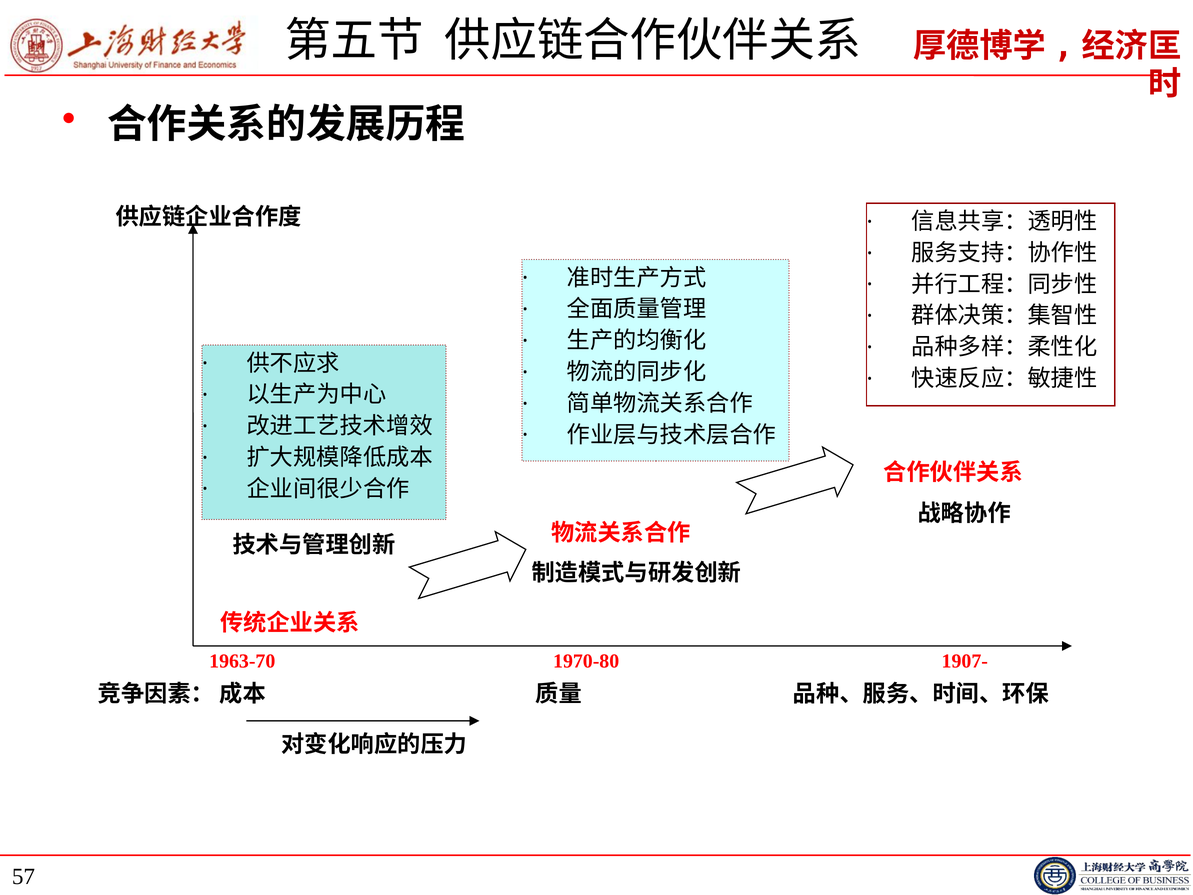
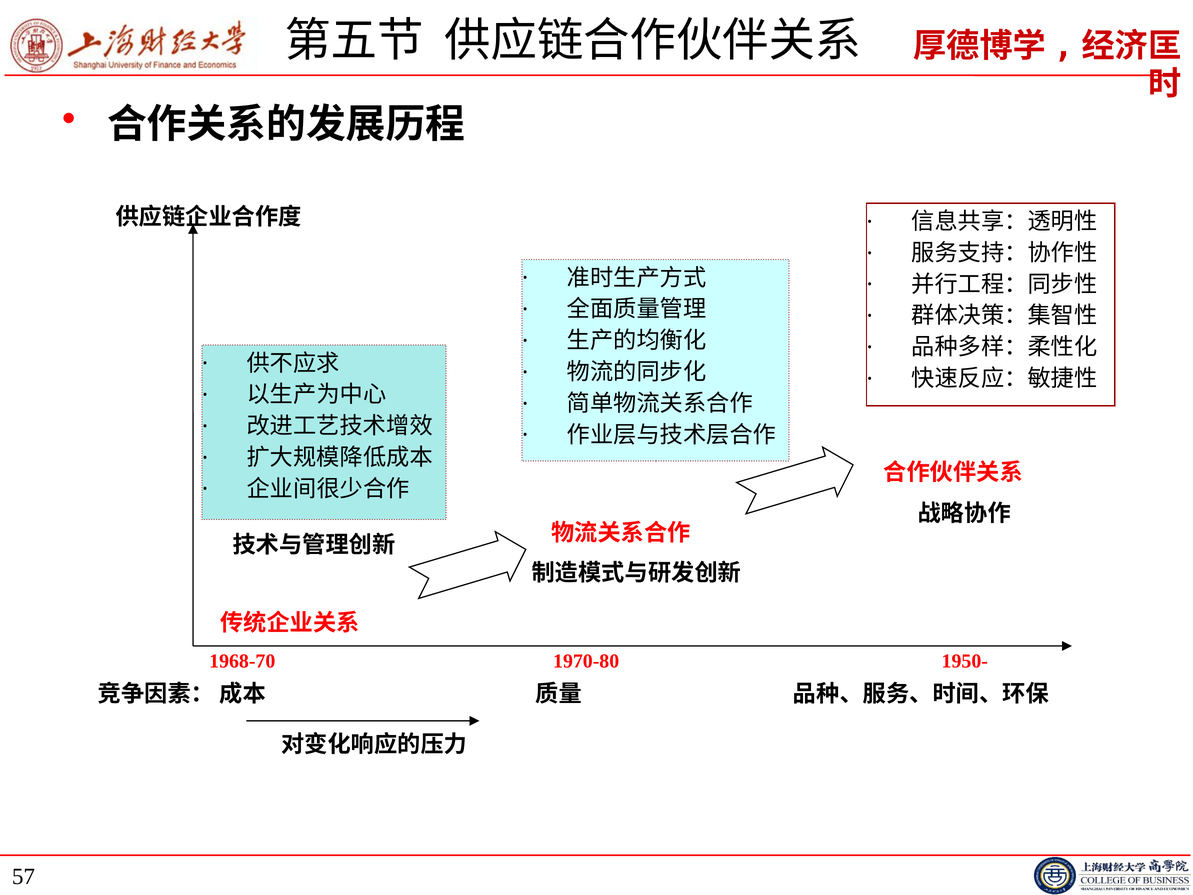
1963-70: 1963-70 -> 1968-70
1907-: 1907- -> 1950-
